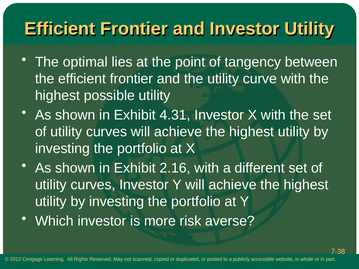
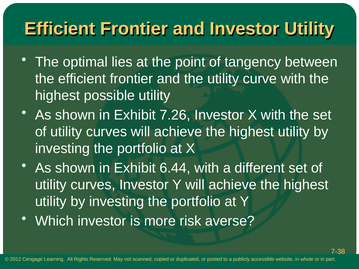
4.31: 4.31 -> 7.26
2.16: 2.16 -> 6.44
